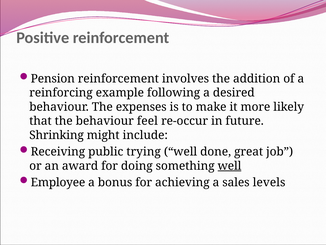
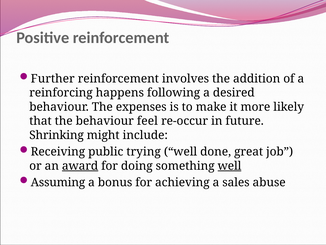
Pension: Pension -> Further
example: example -> happens
award underline: none -> present
Employee: Employee -> Assuming
levels: levels -> abuse
